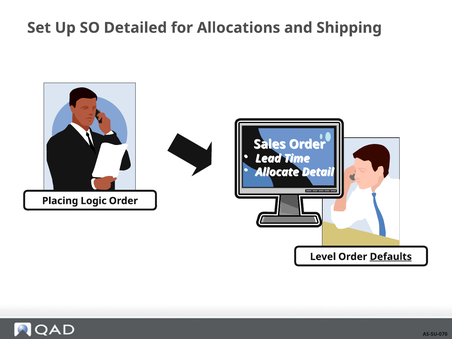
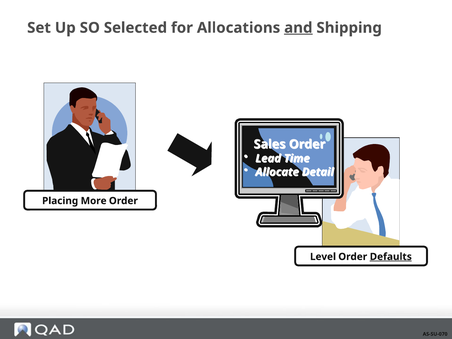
Detailed: Detailed -> Selected
and underline: none -> present
Logic: Logic -> More
